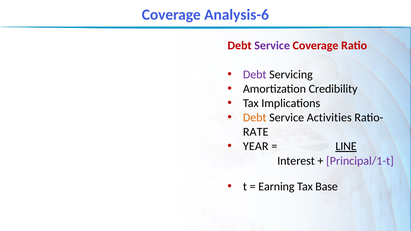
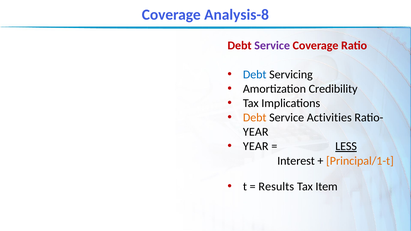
Analysis-6: Analysis-6 -> Analysis-8
Debt at (255, 74) colour: purple -> blue
RATE at (256, 132): RATE -> YEAR
LINE: LINE -> LESS
Principal/1-t colour: purple -> orange
Earning: Earning -> Results
Base: Base -> Item
